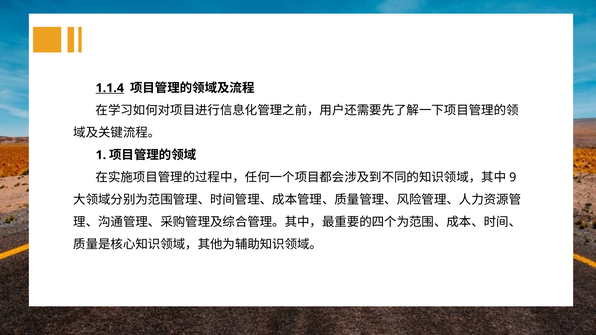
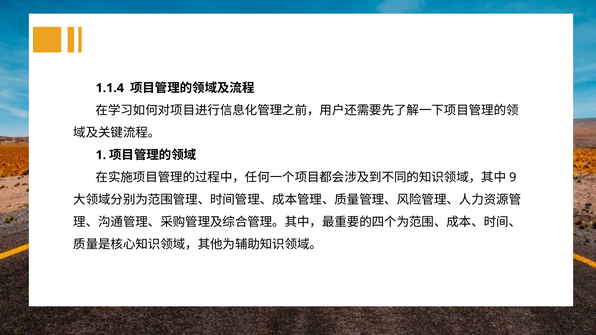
1.1.4 underline: present -> none
